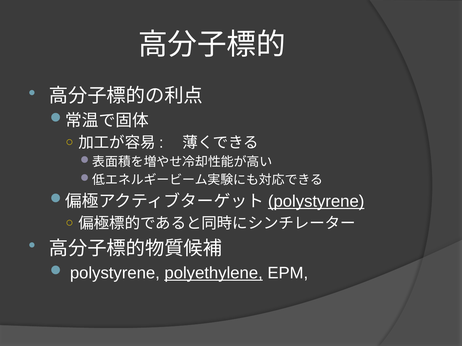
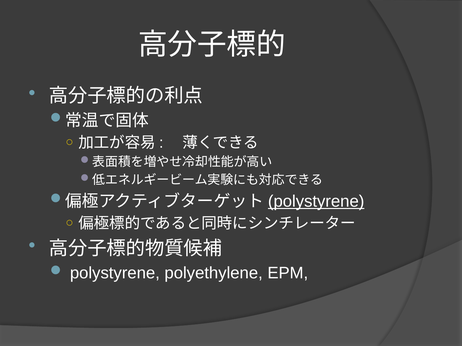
polyethylene underline: present -> none
